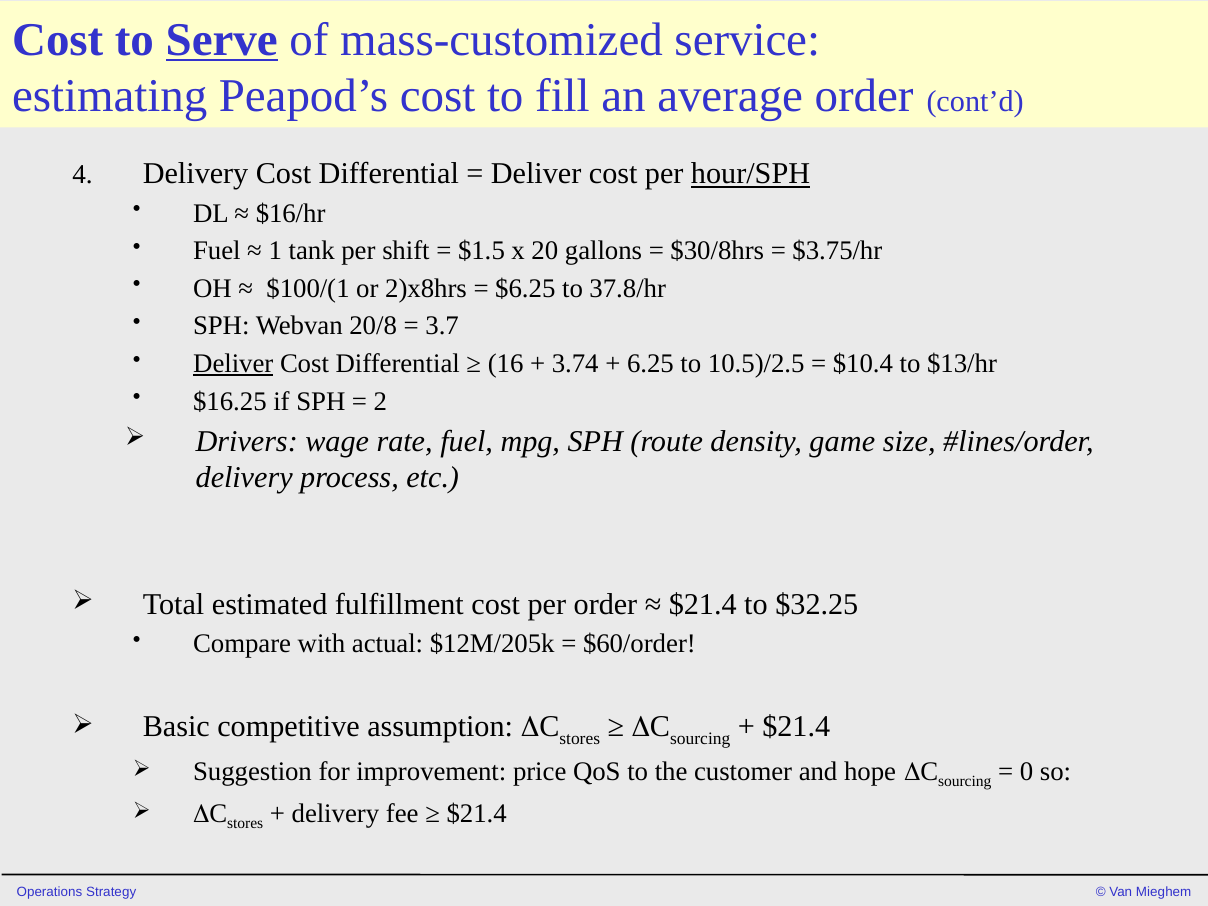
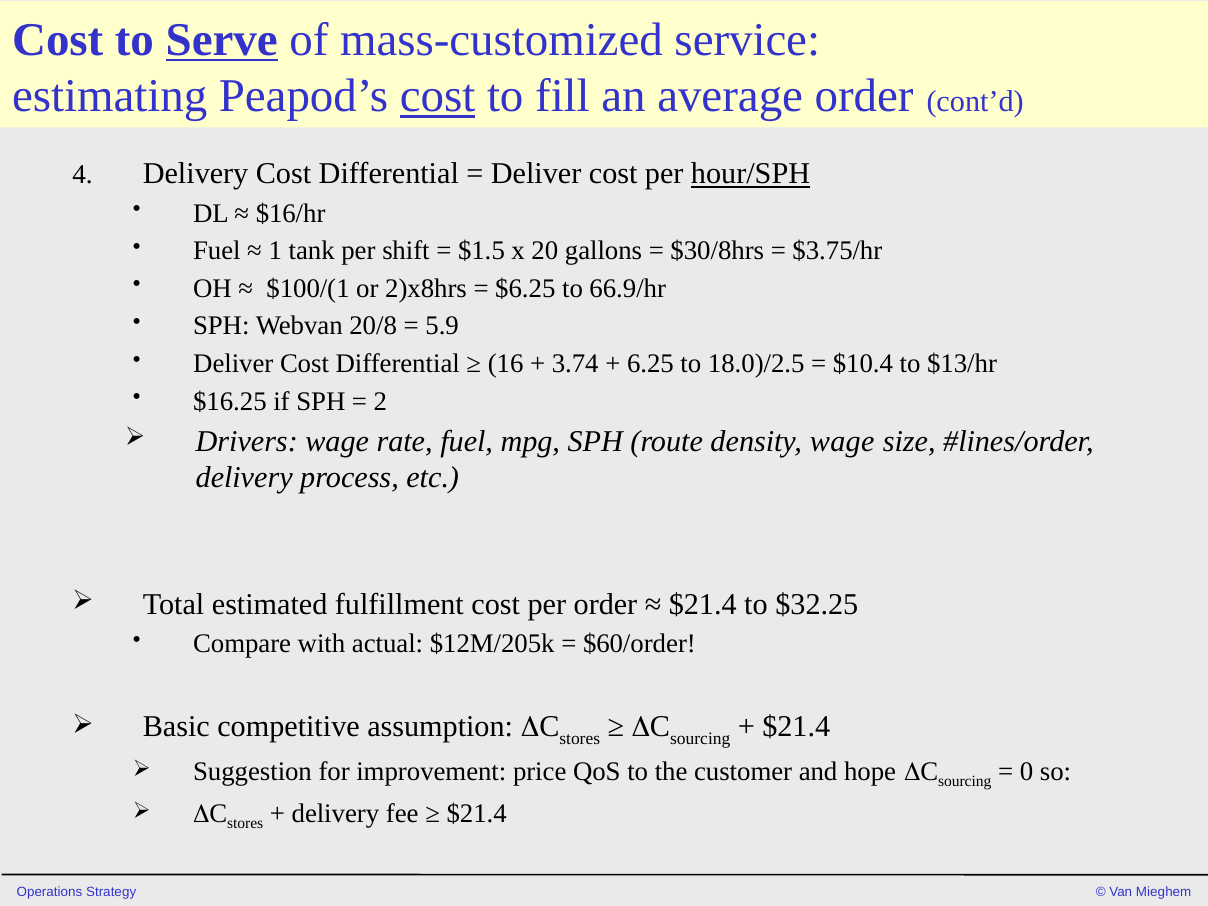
cost at (438, 96) underline: none -> present
37.8/hr: 37.8/hr -> 66.9/hr
3.7: 3.7 -> 5.9
Deliver at (233, 364) underline: present -> none
10.5)/2.5: 10.5)/2.5 -> 18.0)/2.5
density game: game -> wage
